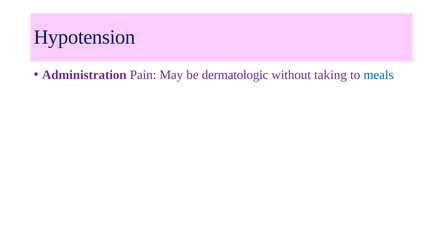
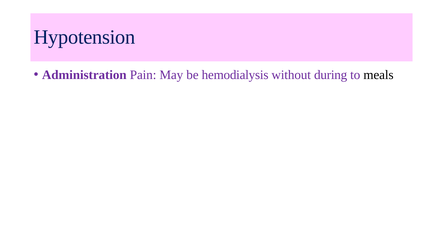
dermatologic: dermatologic -> hemodialysis
taking: taking -> during
meals colour: blue -> black
